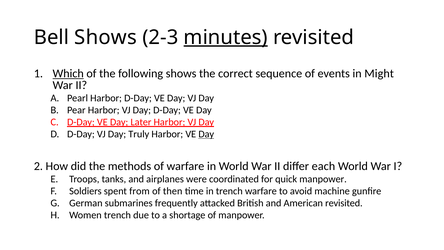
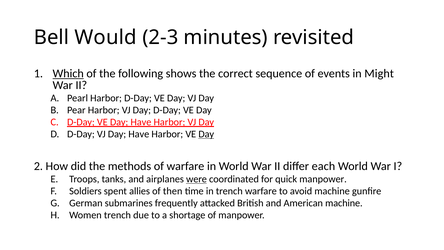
Bell Shows: Shows -> Would
minutes underline: present -> none
VE Day Later: Later -> Have
VJ Day Truly: Truly -> Have
were underline: none -> present
from: from -> allies
American revisited: revisited -> machine
